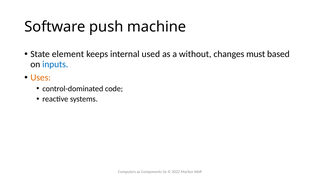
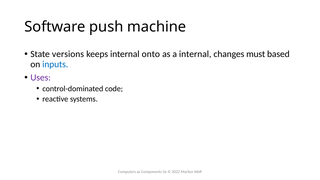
element: element -> versions
used: used -> onto
a without: without -> internal
Uses colour: orange -> purple
